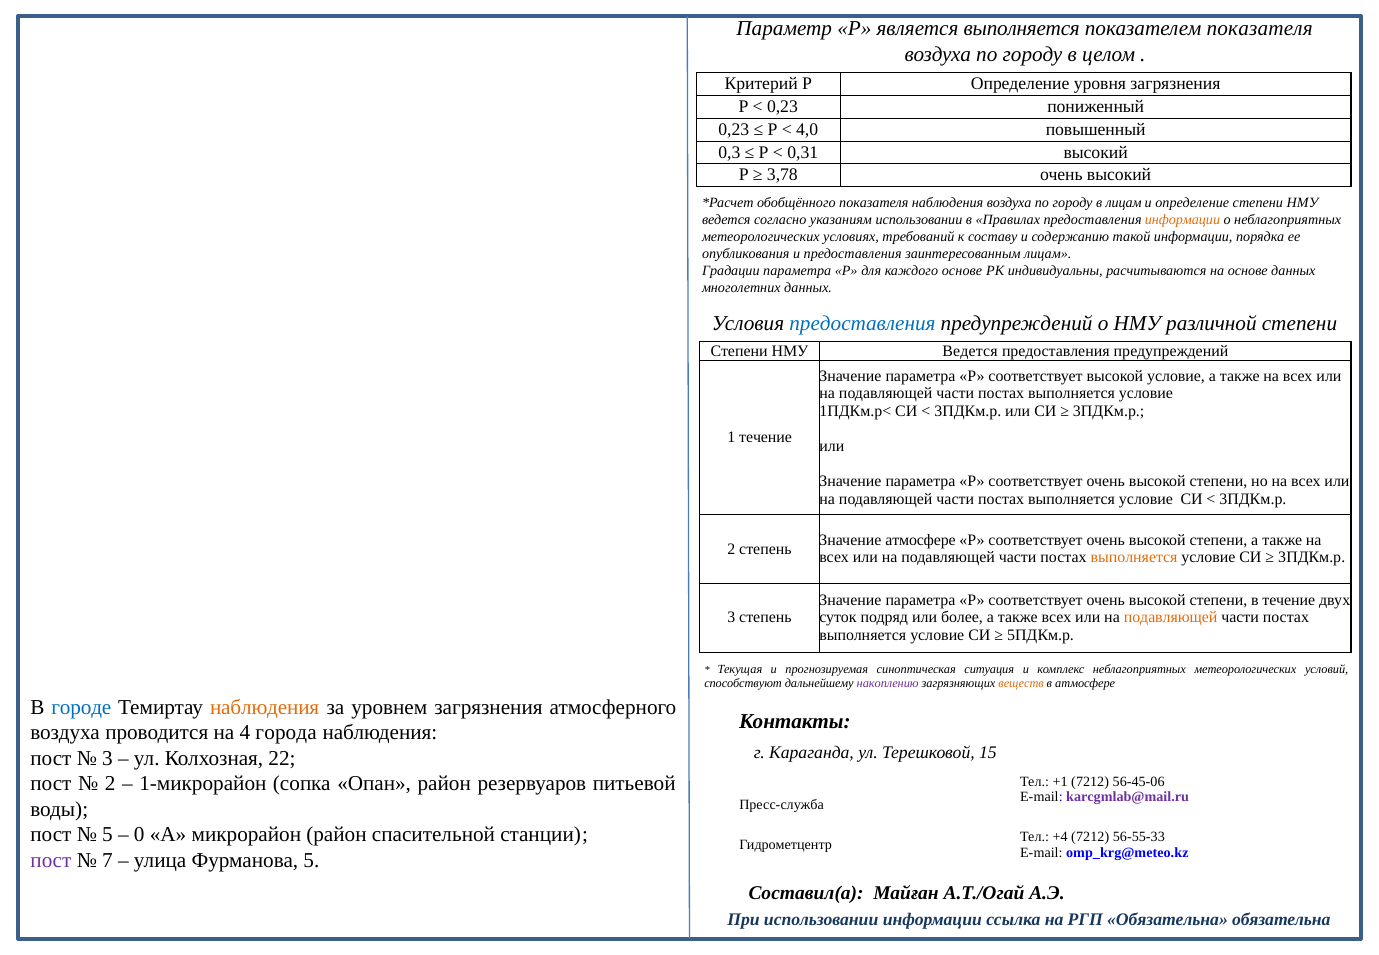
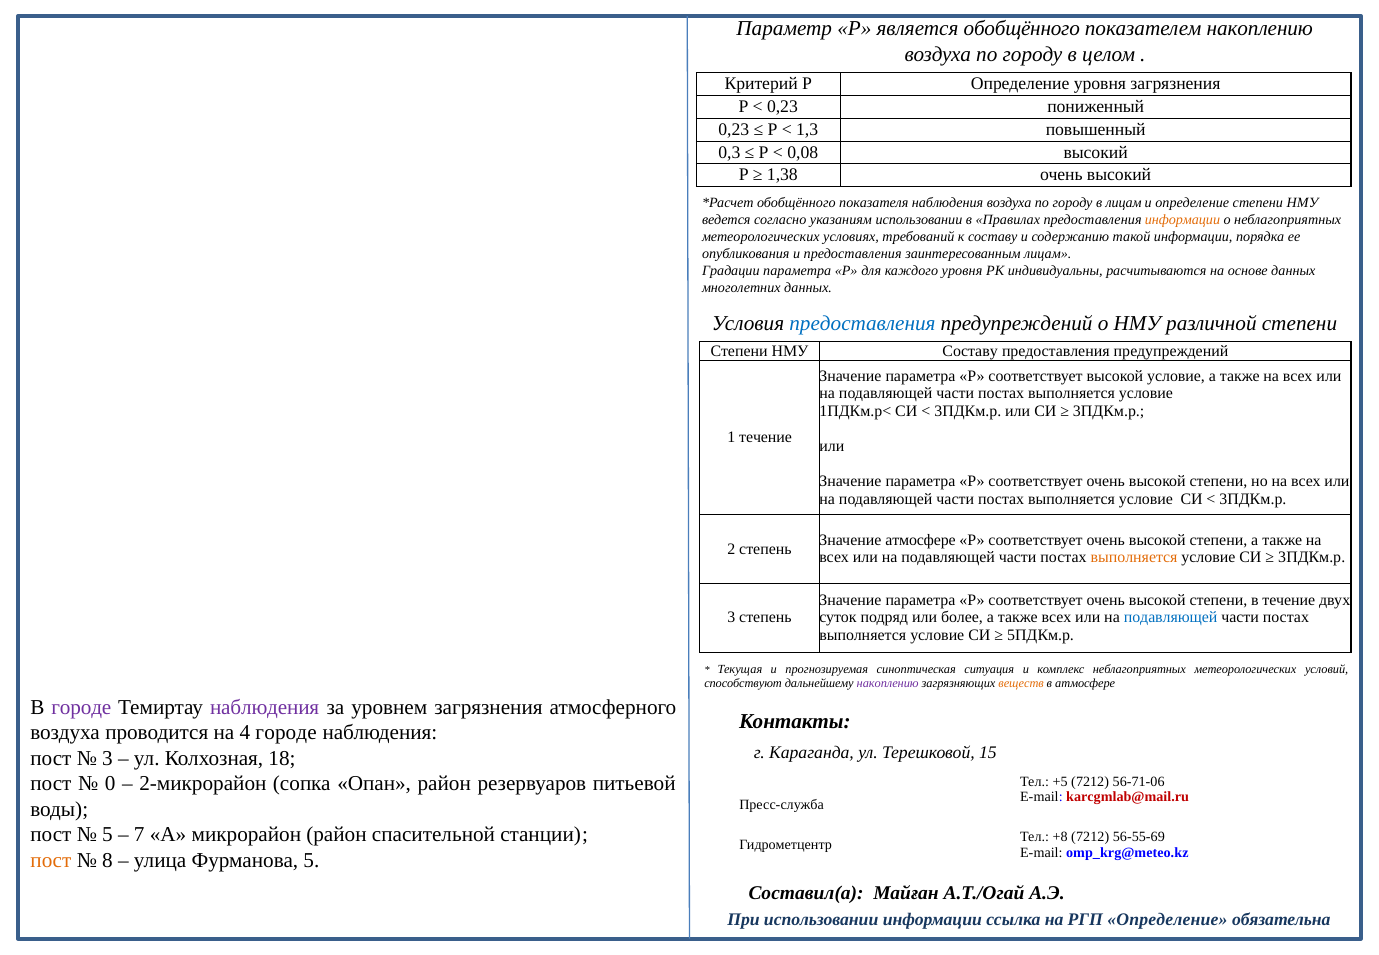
является выполняется: выполняется -> обобщённого
показателем показателя: показателя -> накоплению
4,0: 4,0 -> 1,3
0,31: 0,31 -> 0,08
3,78: 3,78 -> 1,38
каждого основе: основе -> уровня
Ведется at (970, 351): Ведется -> Составу
подавляющей at (1171, 618) colour: orange -> blue
городе at (81, 707) colour: blue -> purple
наблюдения at (265, 707) colour: orange -> purple
4 города: города -> городе
22: 22 -> 18
2 at (110, 784): 2 -> 0
1-микрорайон: 1-микрорайон -> 2-микрорайон
+1: +1 -> +5
56-45-06: 56-45-06 -> 56-71-06
karcgmlab@mail.ru colour: purple -> red
0: 0 -> 7
+4: +4 -> +8
56-55-33: 56-55-33 -> 56-55-69
пост at (51, 860) colour: purple -> orange
7: 7 -> 8
РГП Обязательна: Обязательна -> Определение
